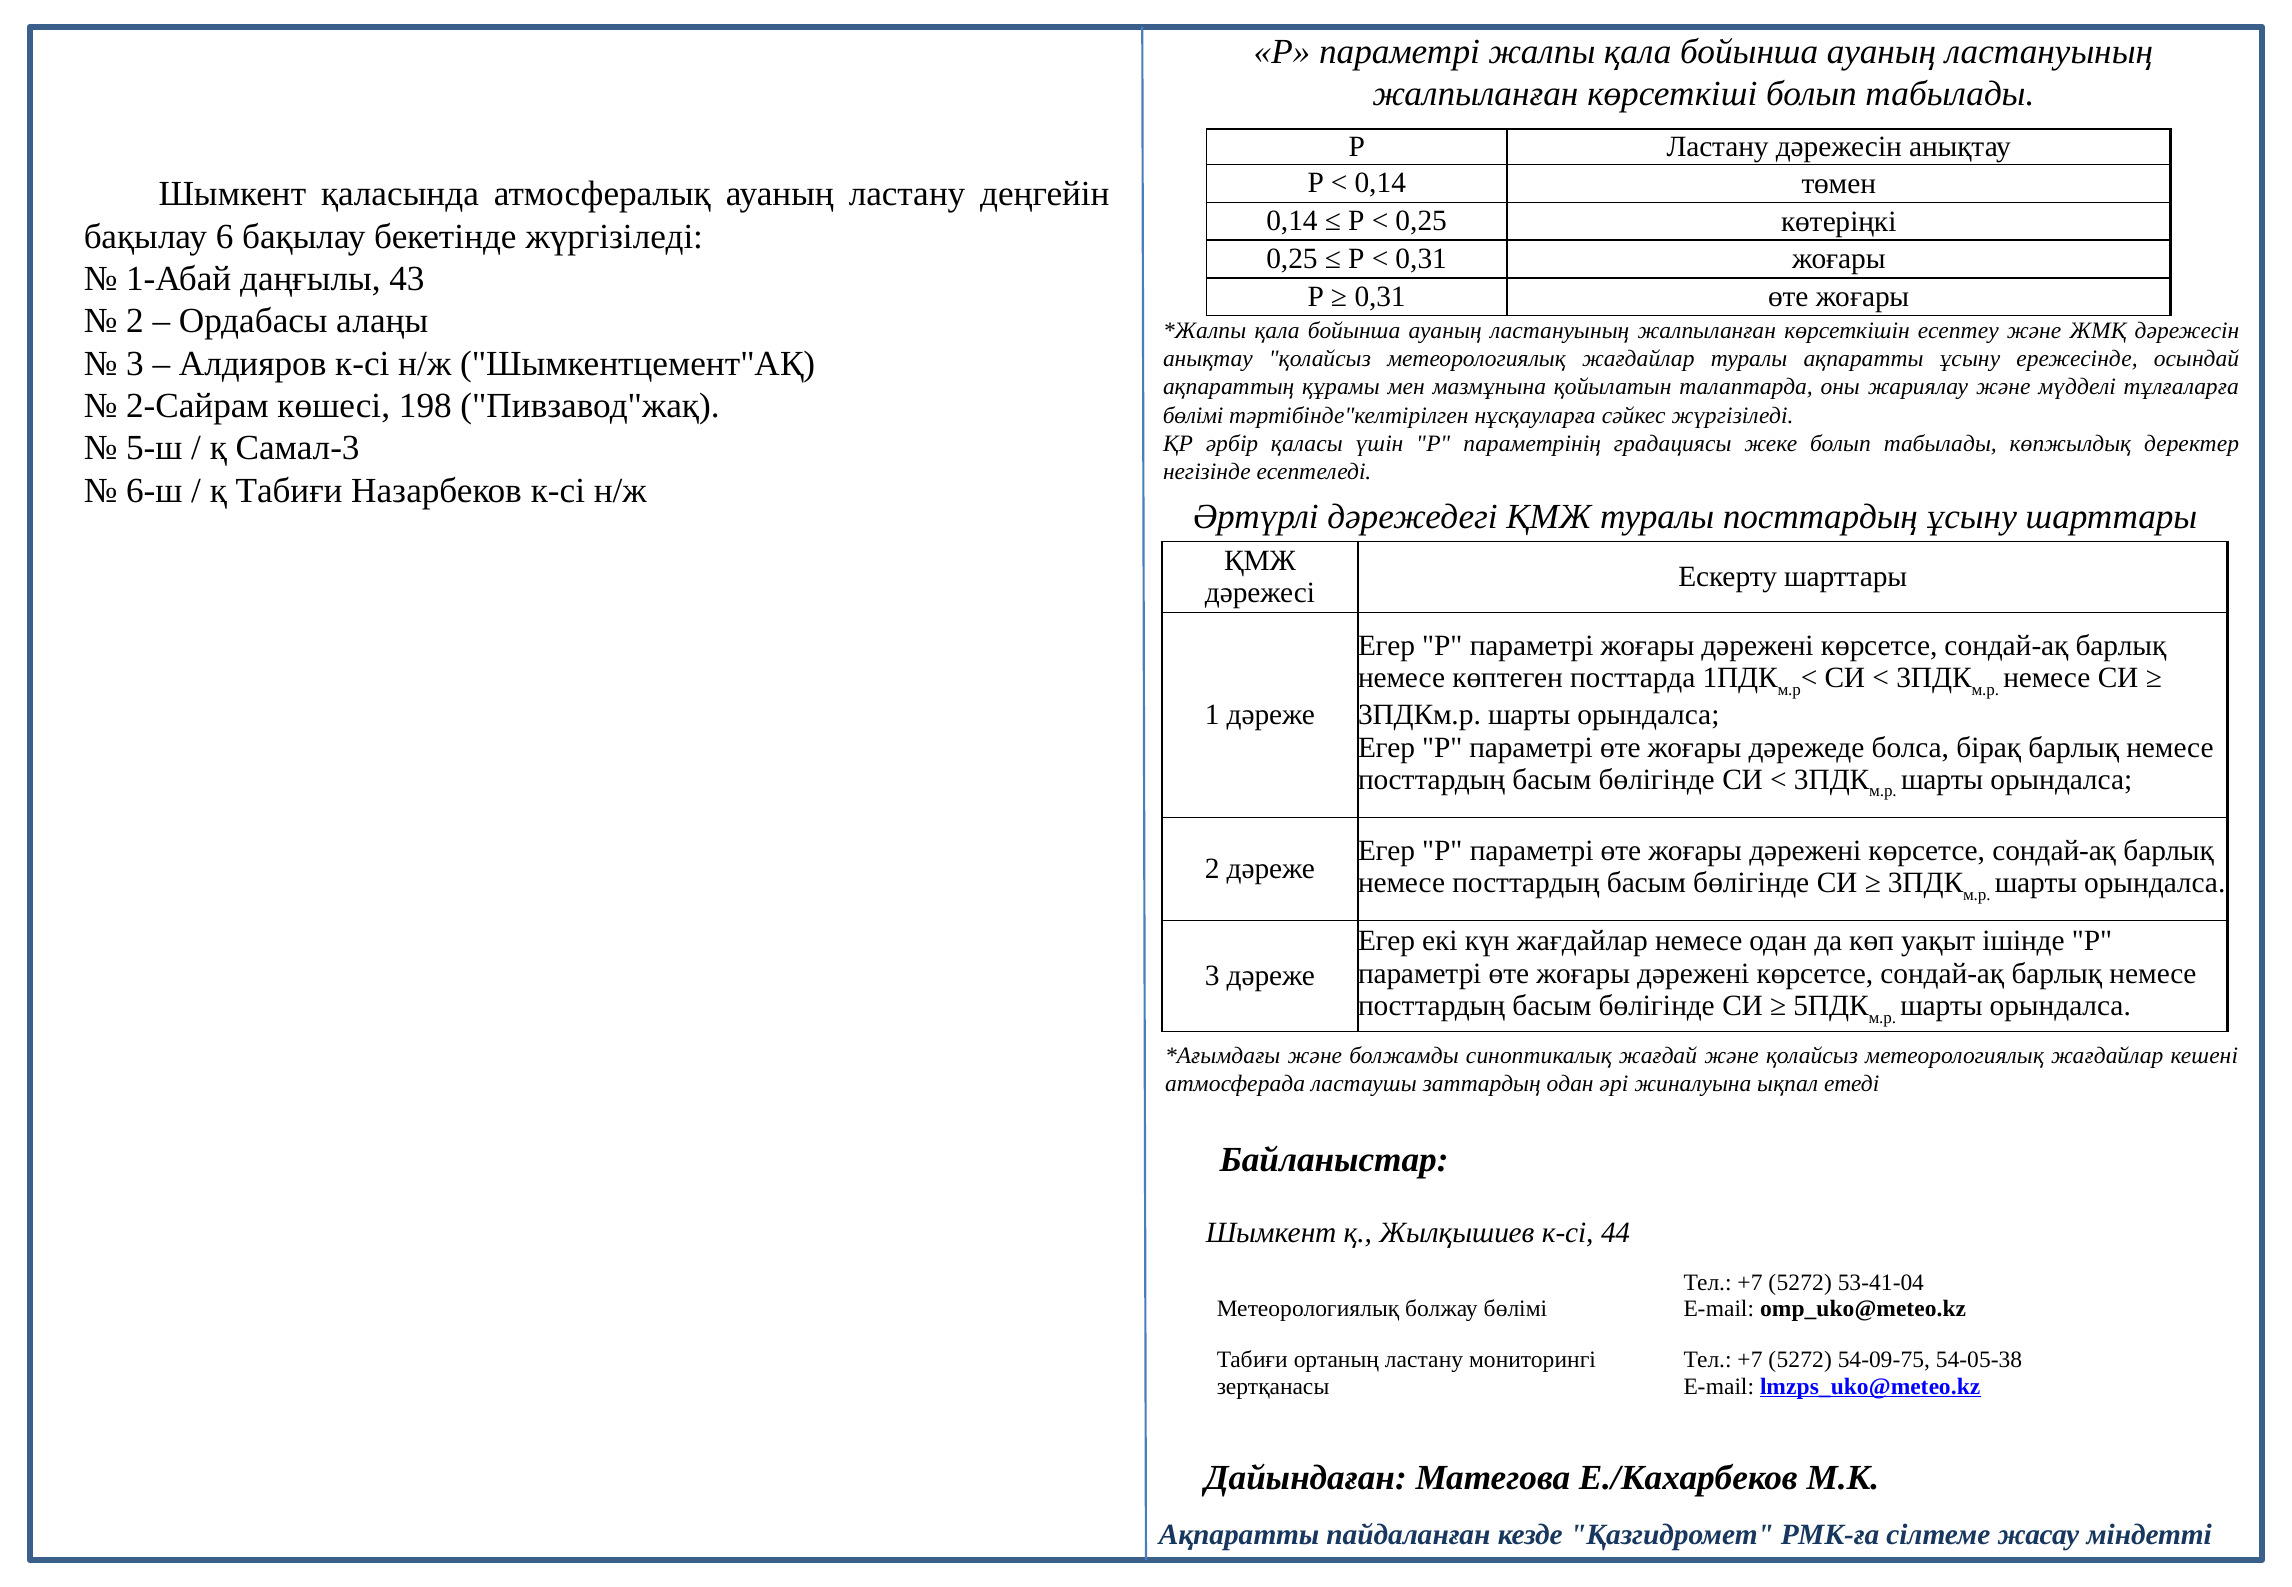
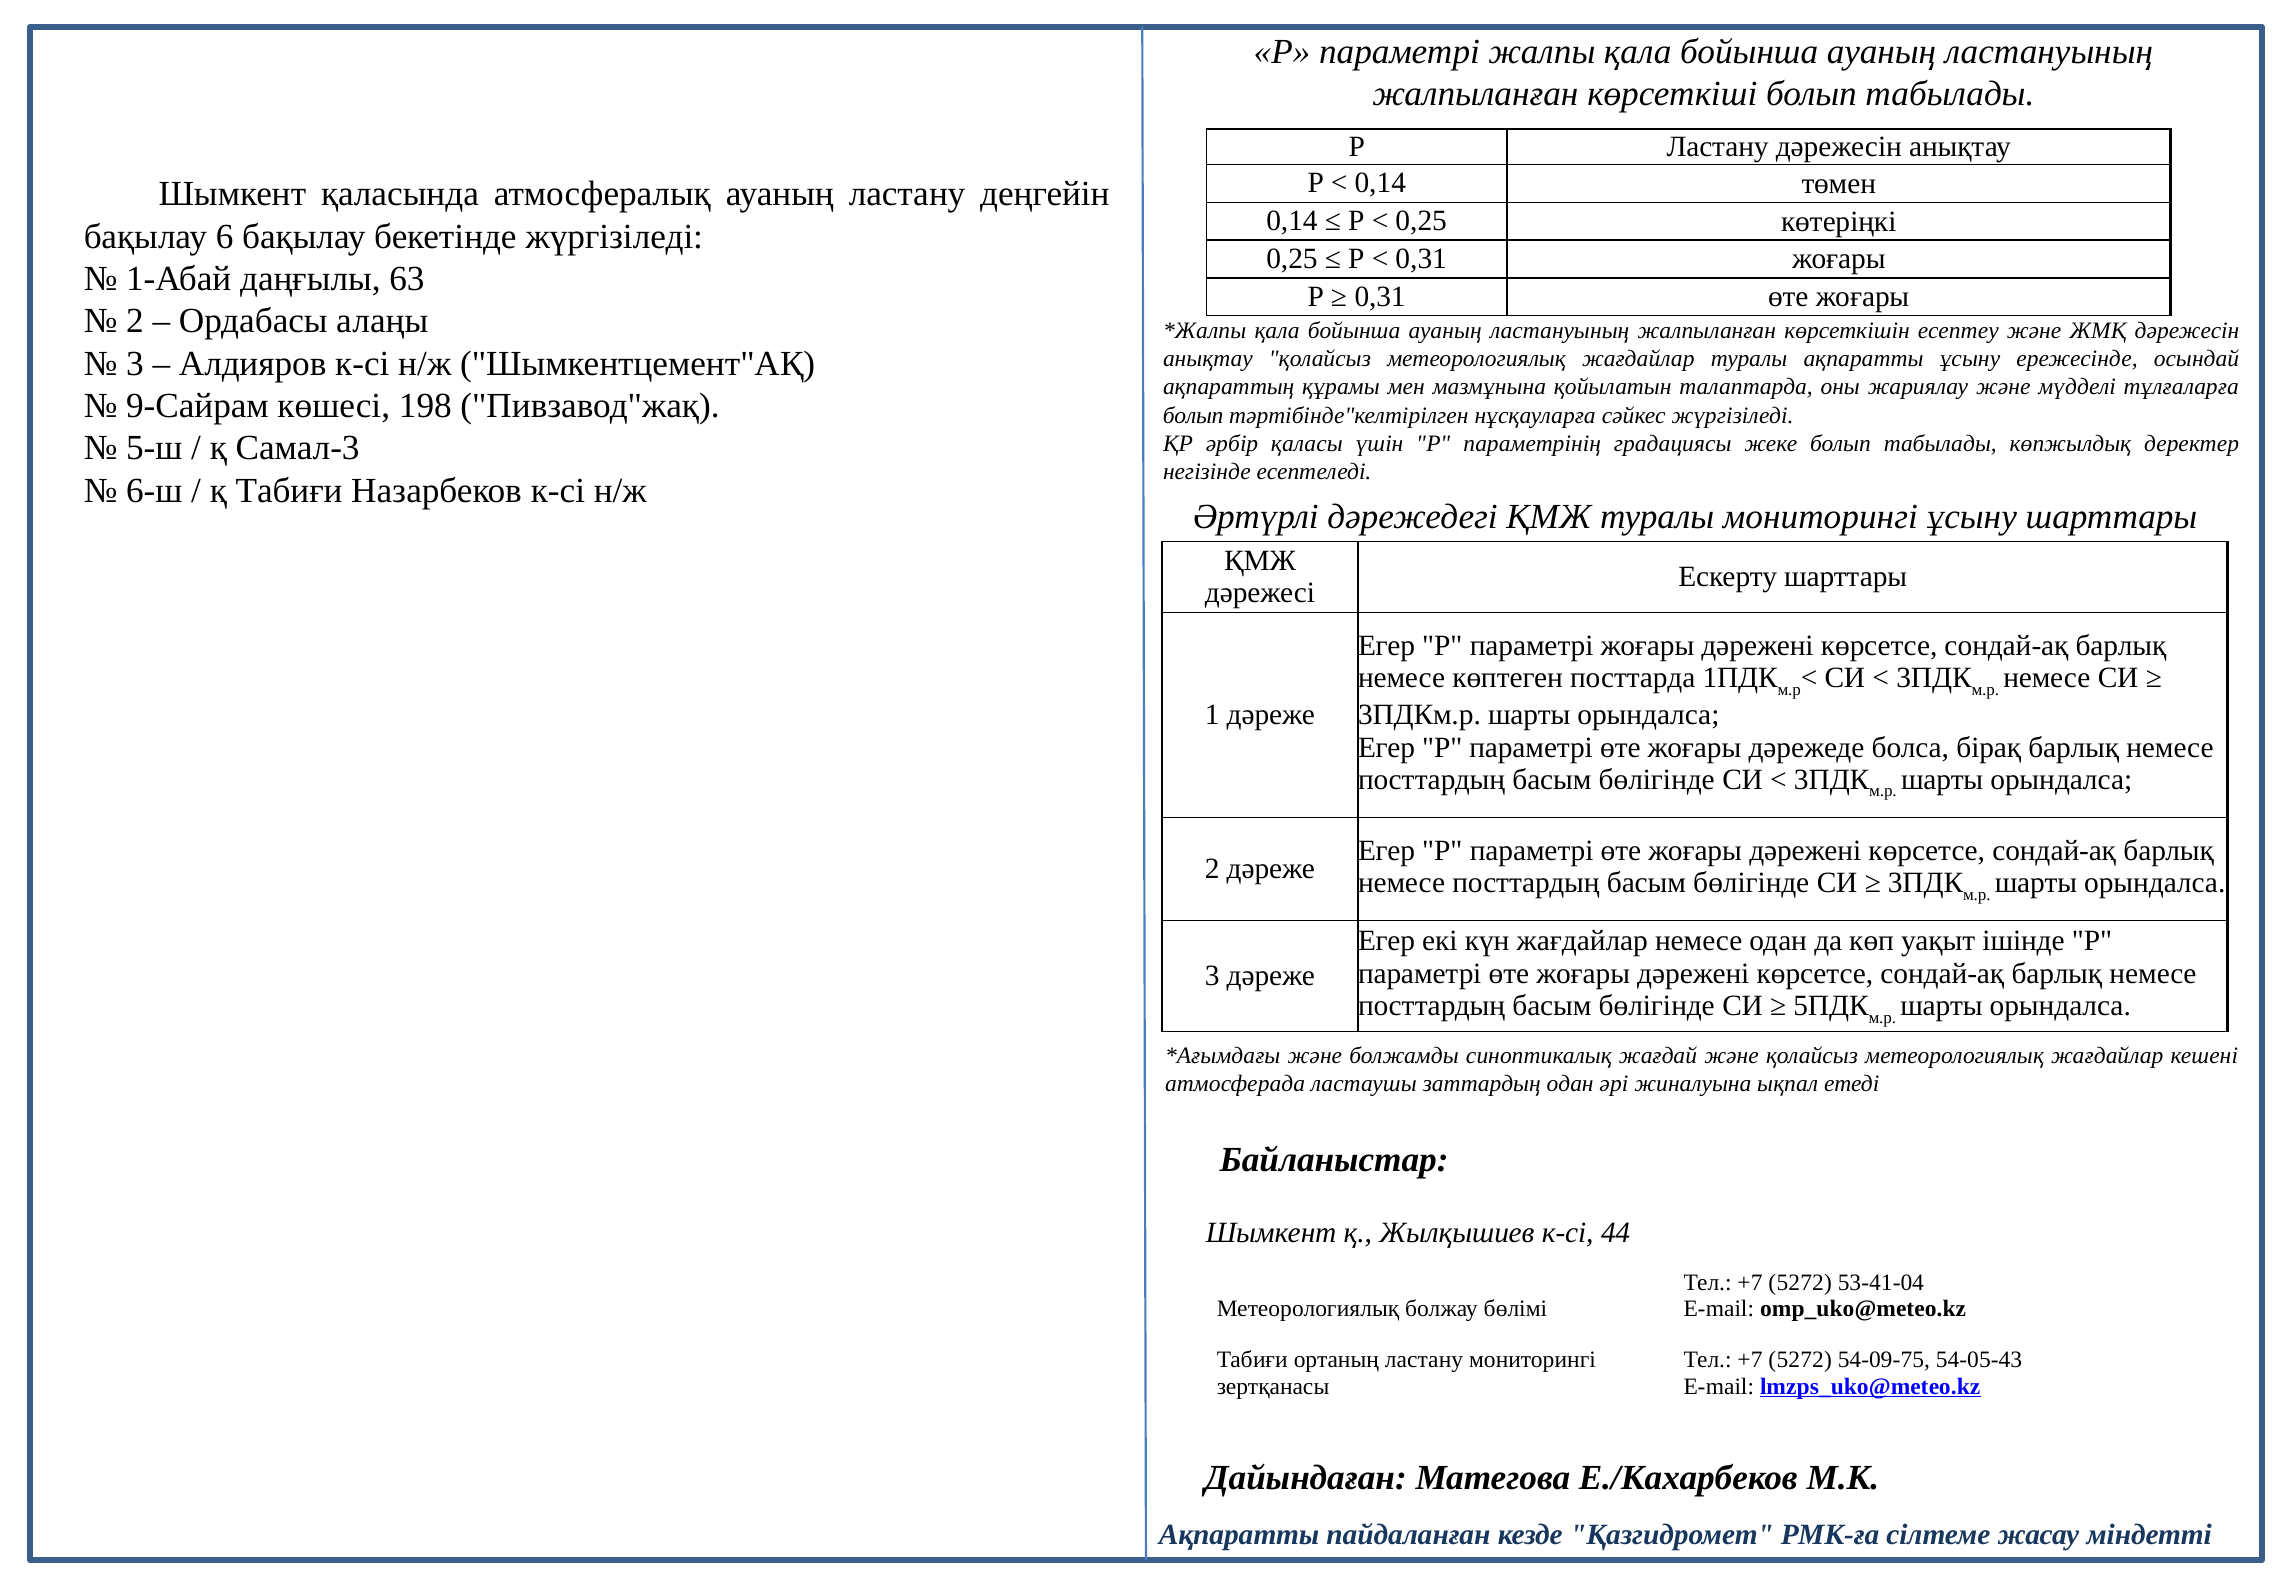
43: 43 -> 63
2-Сайрам: 2-Сайрам -> 9-Сайрам
бөлімі at (1193, 415): бөлімі -> болып
туралы посттардың: посттардың -> мониторингі
54-05-38: 54-05-38 -> 54-05-43
